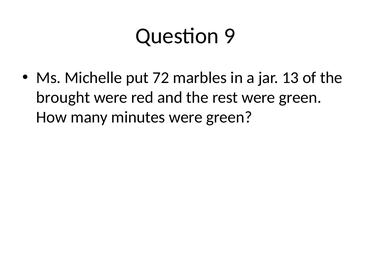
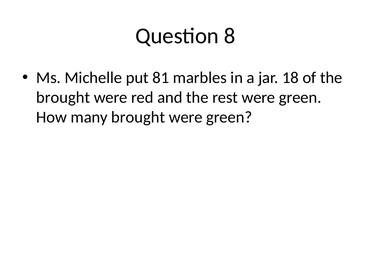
9: 9 -> 8
72: 72 -> 81
13: 13 -> 18
many minutes: minutes -> brought
